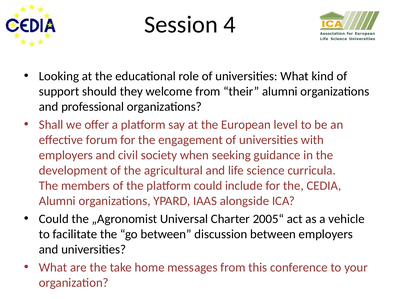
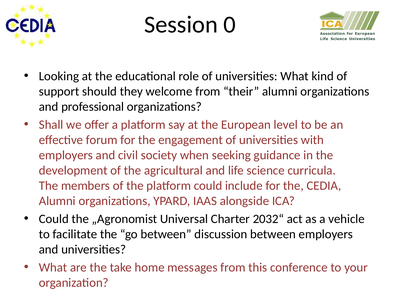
4: 4 -> 0
2005“: 2005“ -> 2032“
